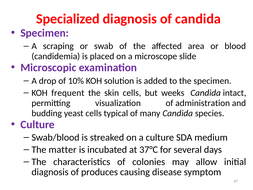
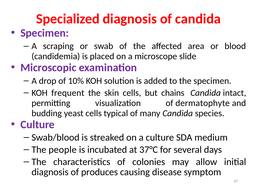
weeks: weeks -> chains
administration: administration -> dermatophyte
matter: matter -> people
